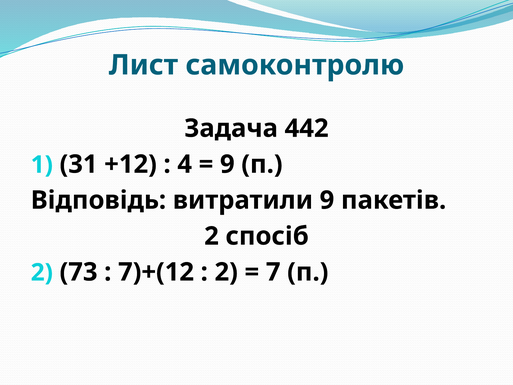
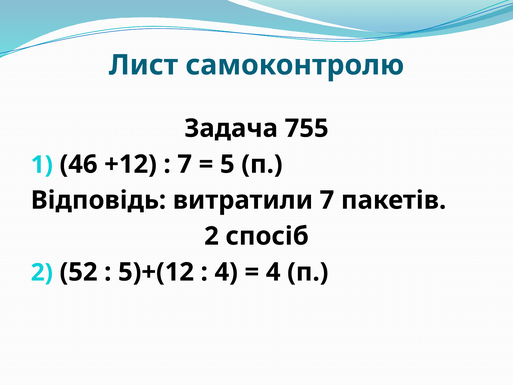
442: 442 -> 755
31: 31 -> 46
4 at (185, 164): 4 -> 7
9 at (227, 164): 9 -> 5
витратили 9: 9 -> 7
73: 73 -> 52
7)+(12: 7)+(12 -> 5)+(12
2 at (226, 272): 2 -> 4
7 at (273, 272): 7 -> 4
